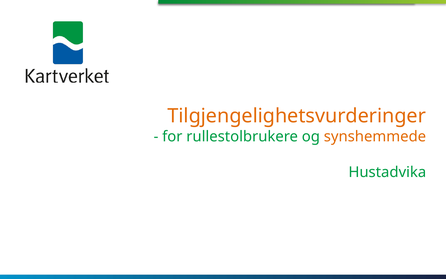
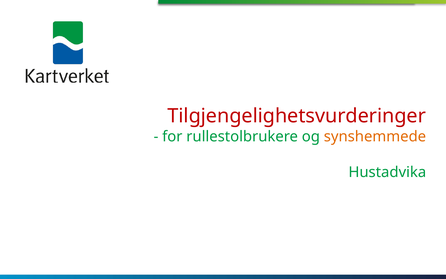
Tilgjengelighetsvurderinger colour: orange -> red
